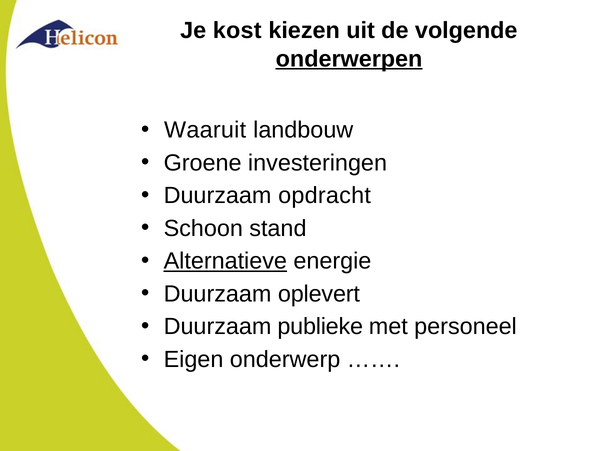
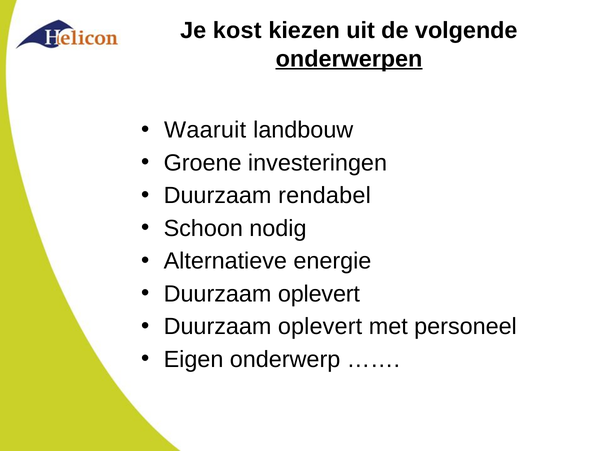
opdracht: opdracht -> rendabel
stand: stand -> nodig
Alternatieve underline: present -> none
publieke at (320, 327): publieke -> oplevert
